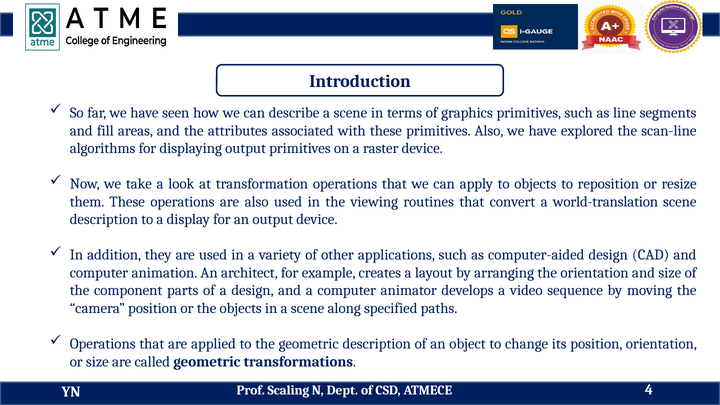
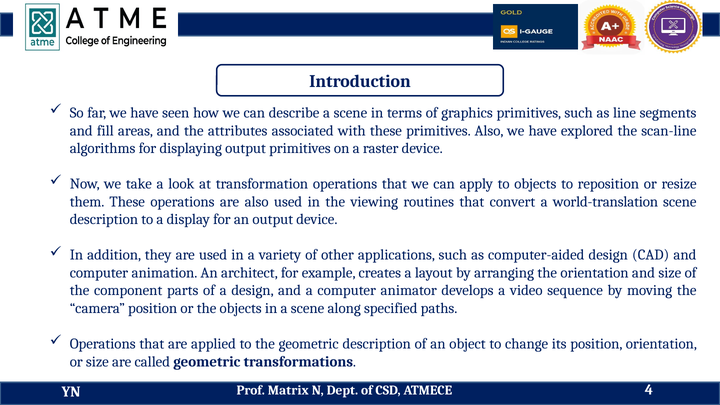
Scaling: Scaling -> Matrix
